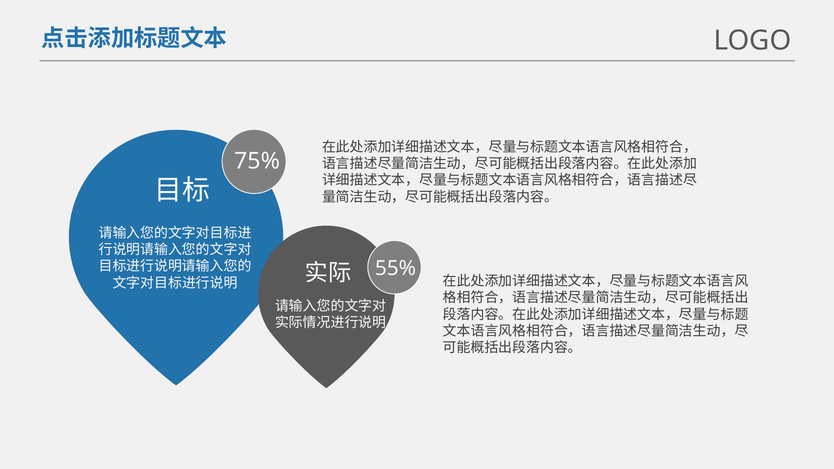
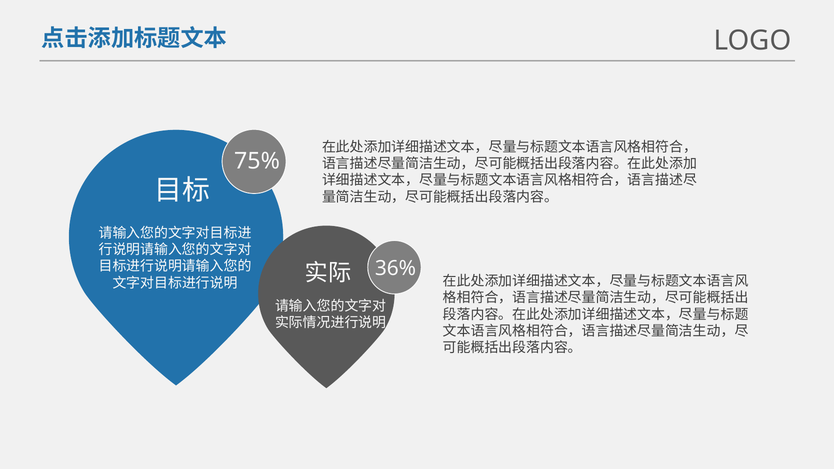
55%: 55% -> 36%
